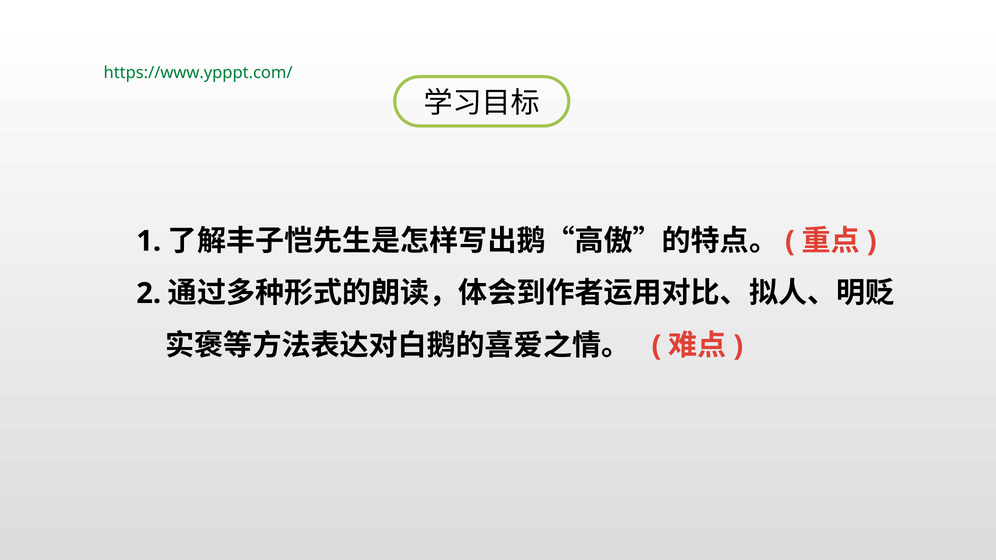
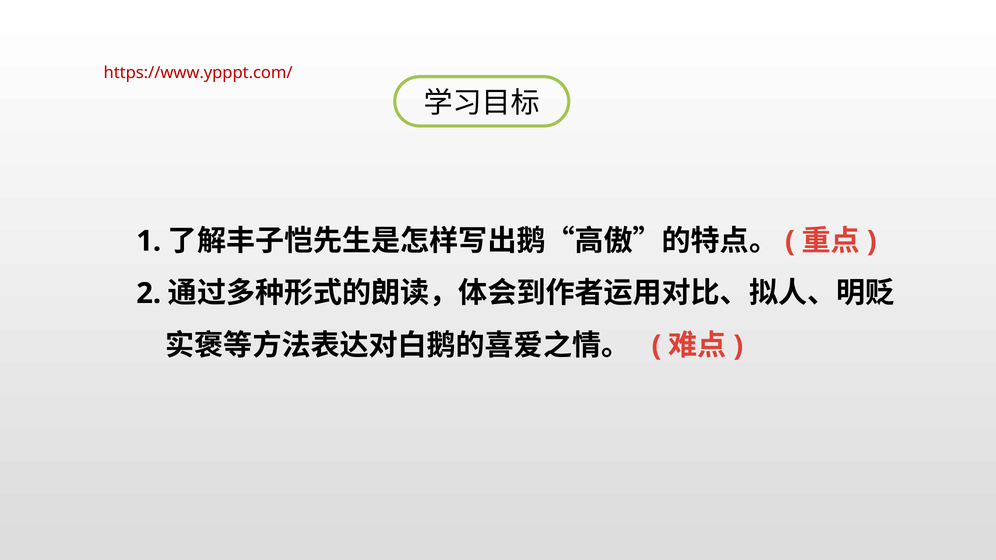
https://www.ypppt.com/ colour: green -> red
